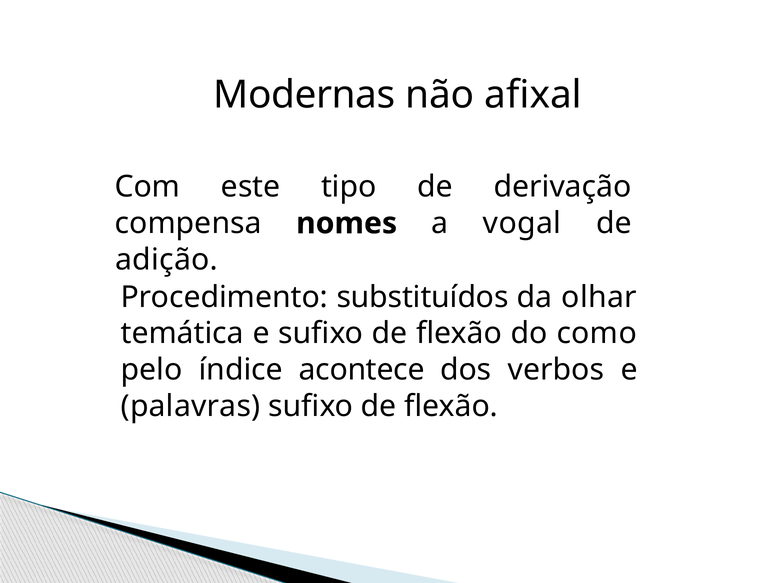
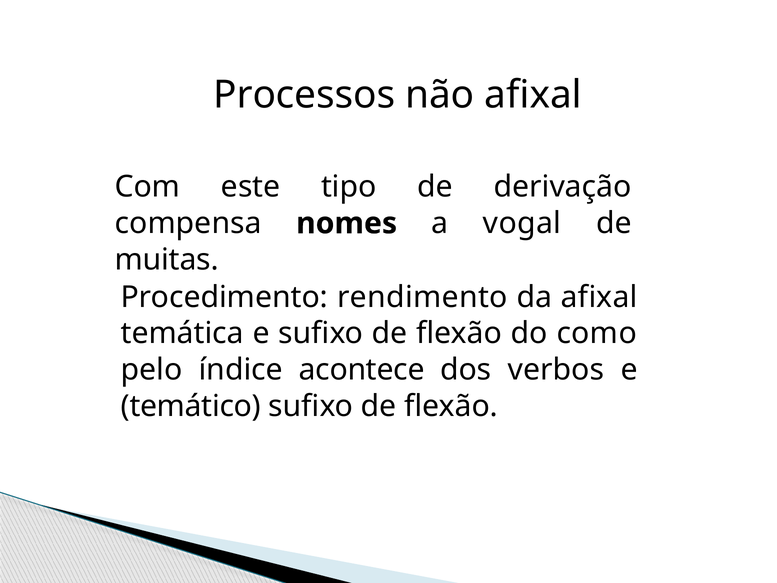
Modernas: Modernas -> Processos
adição: adição -> muitas
substituídos: substituídos -> rendimento
da olhar: olhar -> afixal
palavras: palavras -> temático
